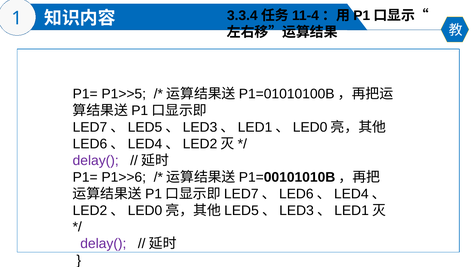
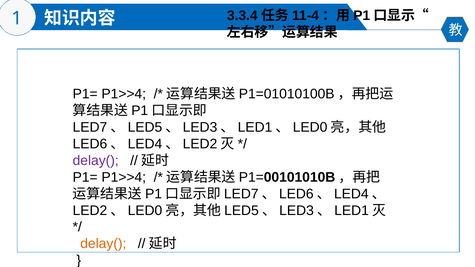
P1>>5 at (124, 94): P1>>5 -> P1>>4
P1>>6 at (124, 177): P1>>6 -> P1>>4
delay( at (103, 244) colour: purple -> orange
